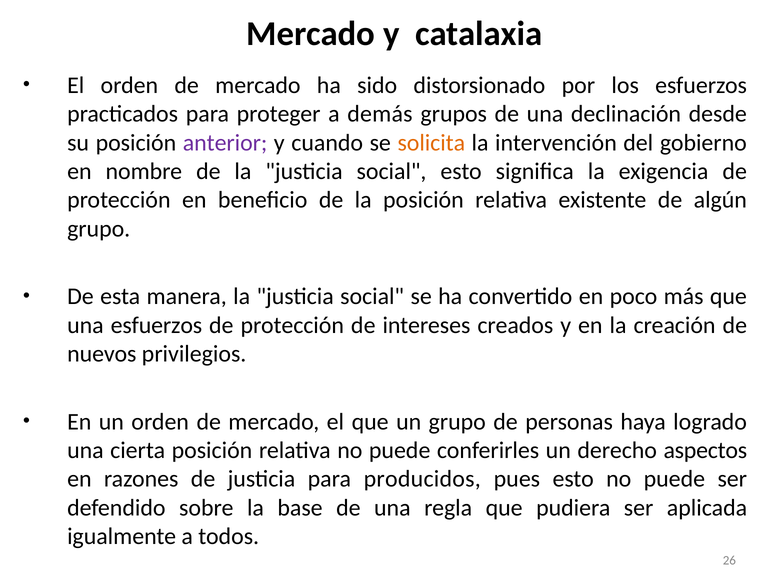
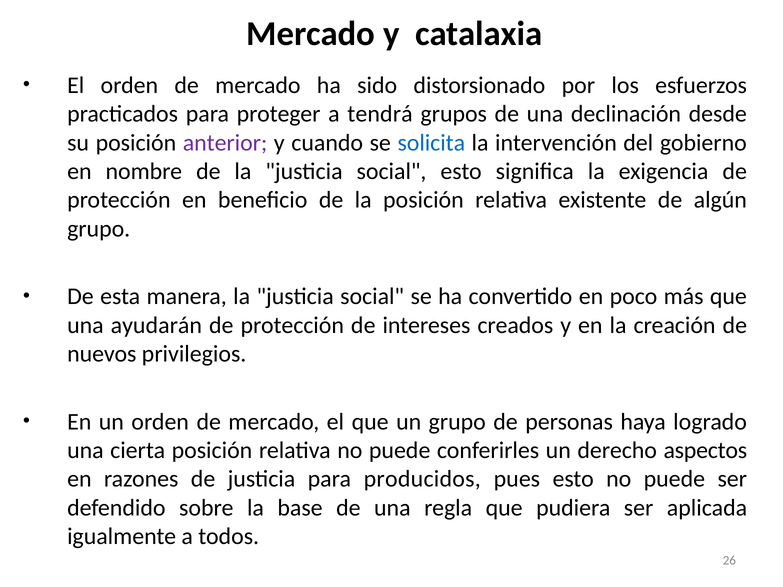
demás: demás -> tendrá
solicita colour: orange -> blue
una esfuerzos: esfuerzos -> ayudarán
